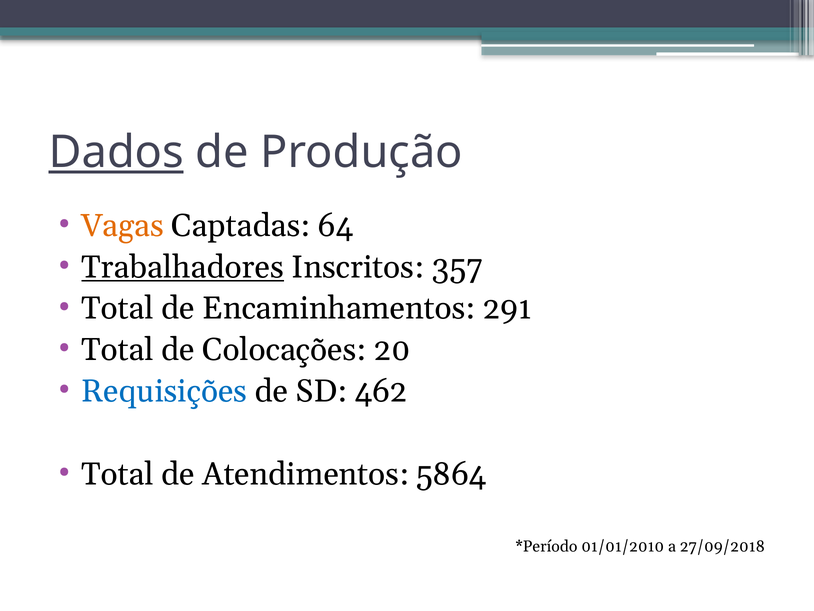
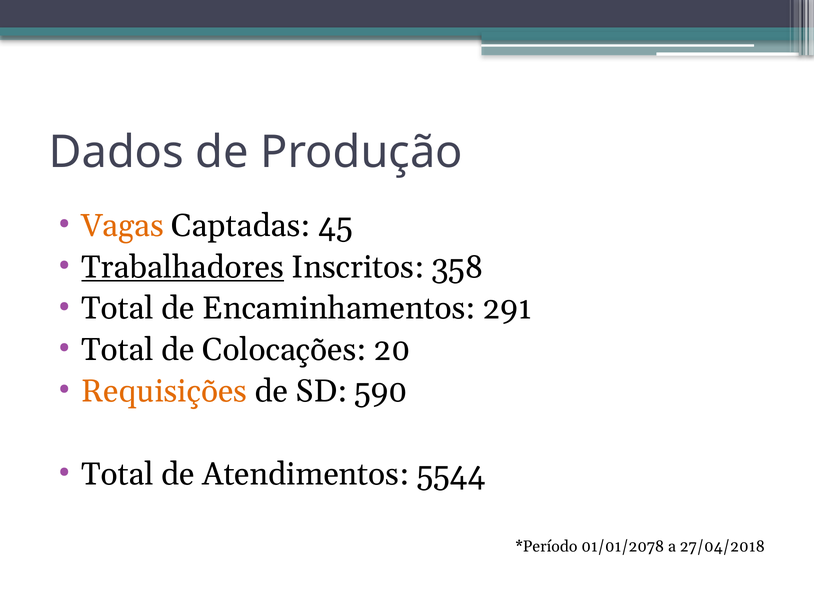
Dados underline: present -> none
64: 64 -> 45
357: 357 -> 358
Requisições colour: blue -> orange
462: 462 -> 590
5864: 5864 -> 5544
01/01/2010: 01/01/2010 -> 01/01/2078
27/09/2018: 27/09/2018 -> 27/04/2018
